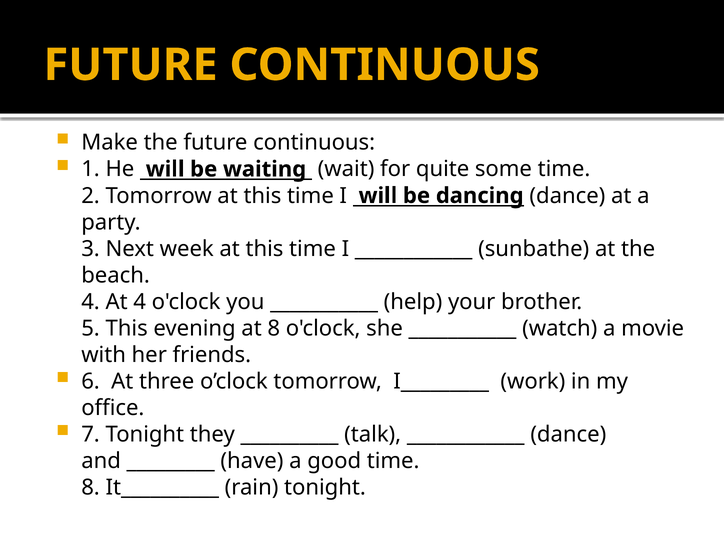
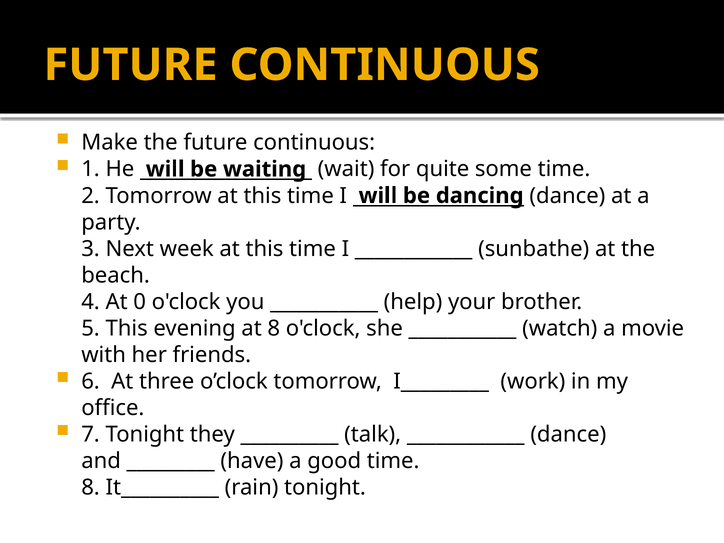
At 4: 4 -> 0
